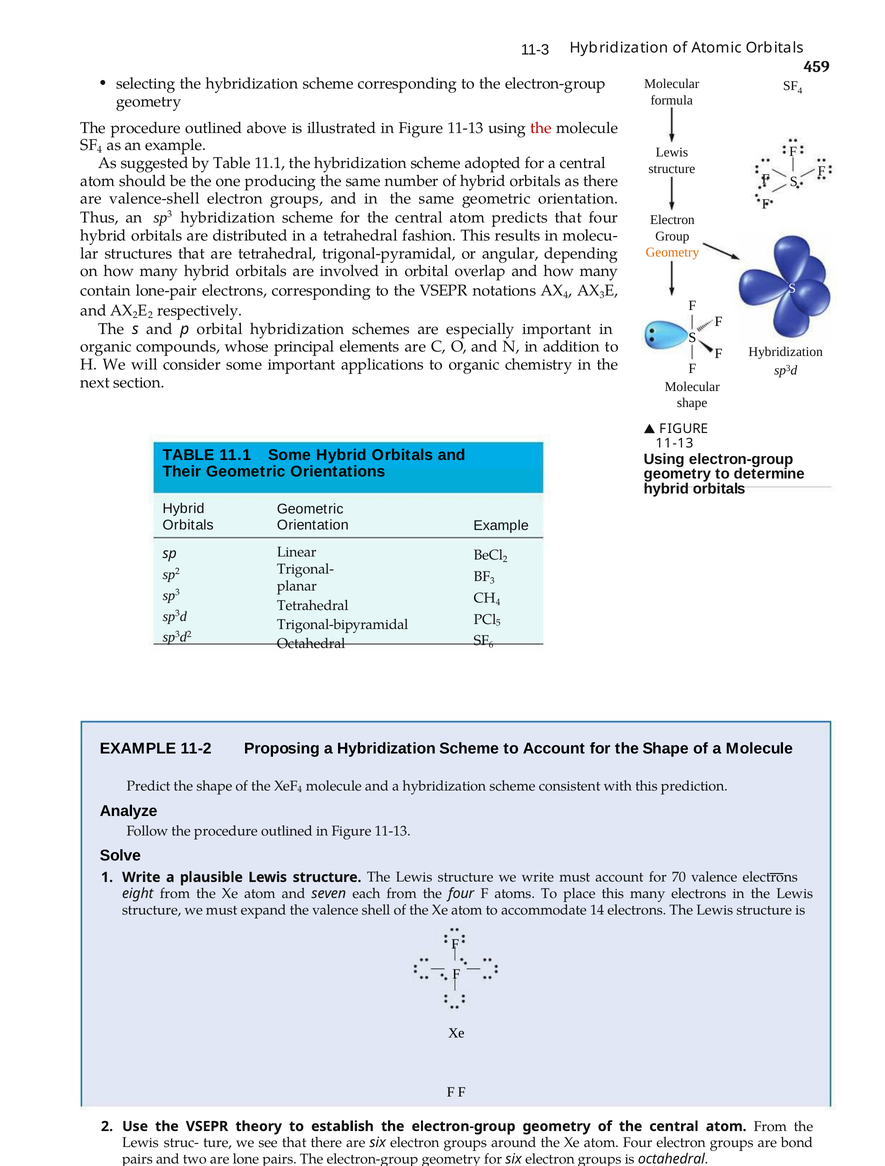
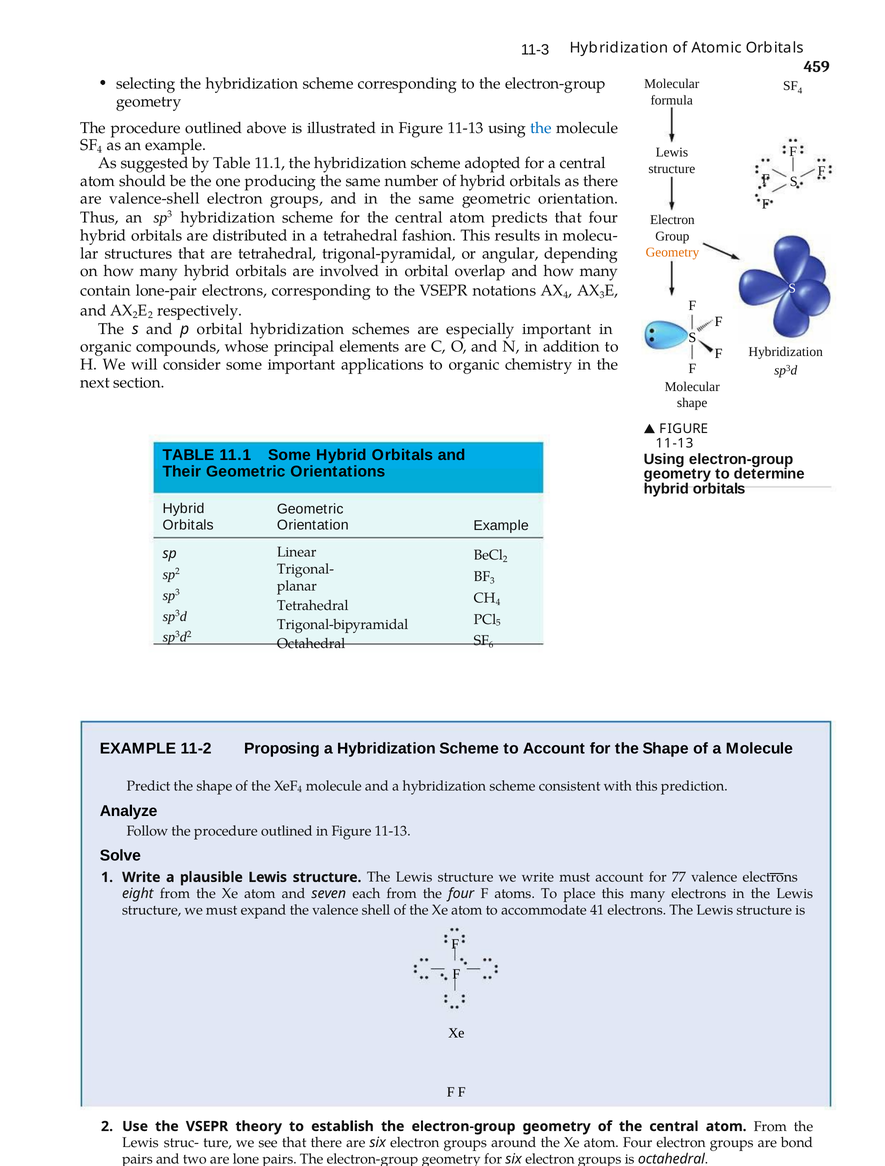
the at (541, 128) colour: red -> blue
70: 70 -> 77
14: 14 -> 41
